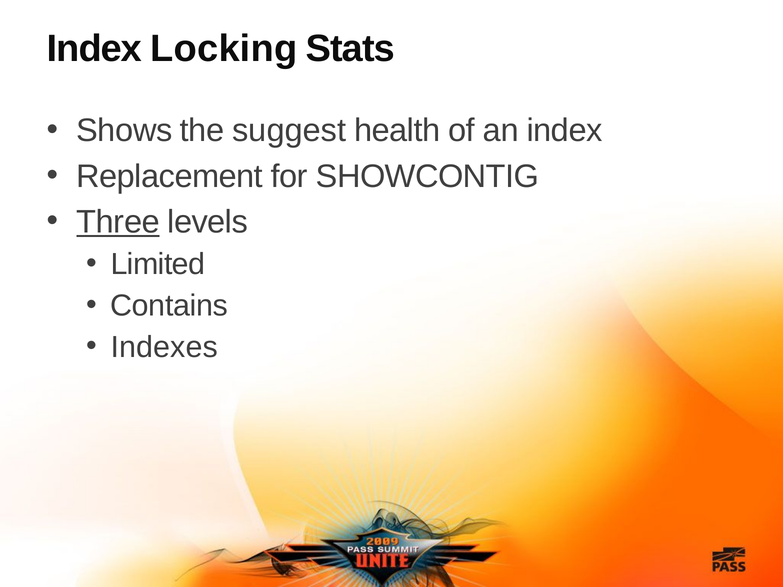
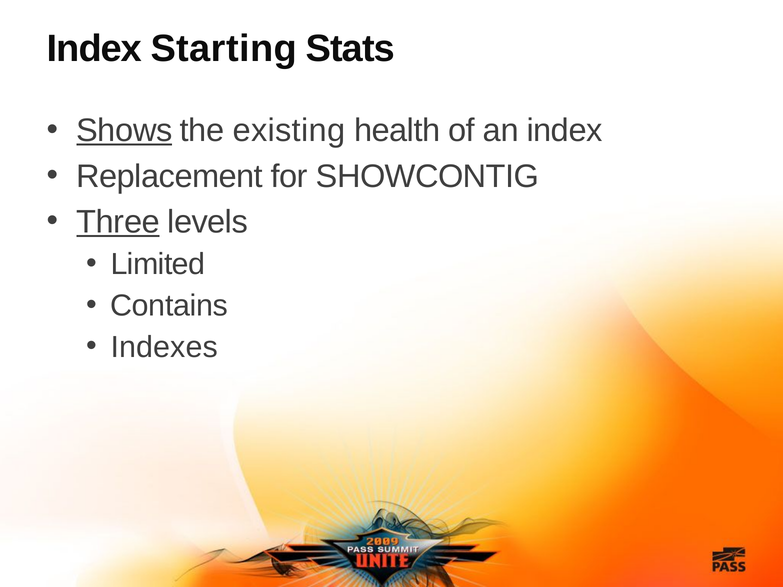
Locking: Locking -> Starting
Shows underline: none -> present
suggest: suggest -> existing
